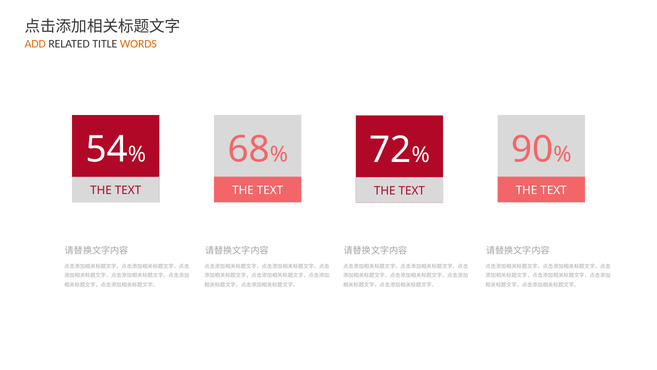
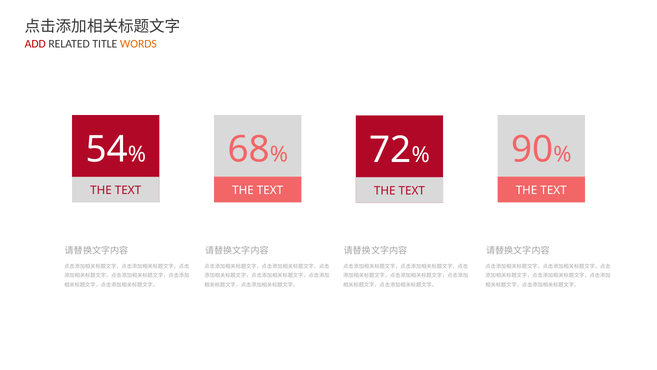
ADD colour: orange -> red
